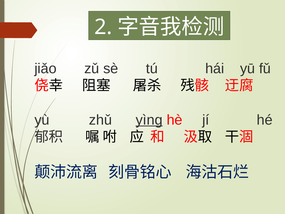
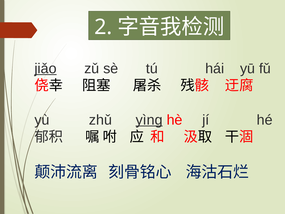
jiǎo underline: none -> present
